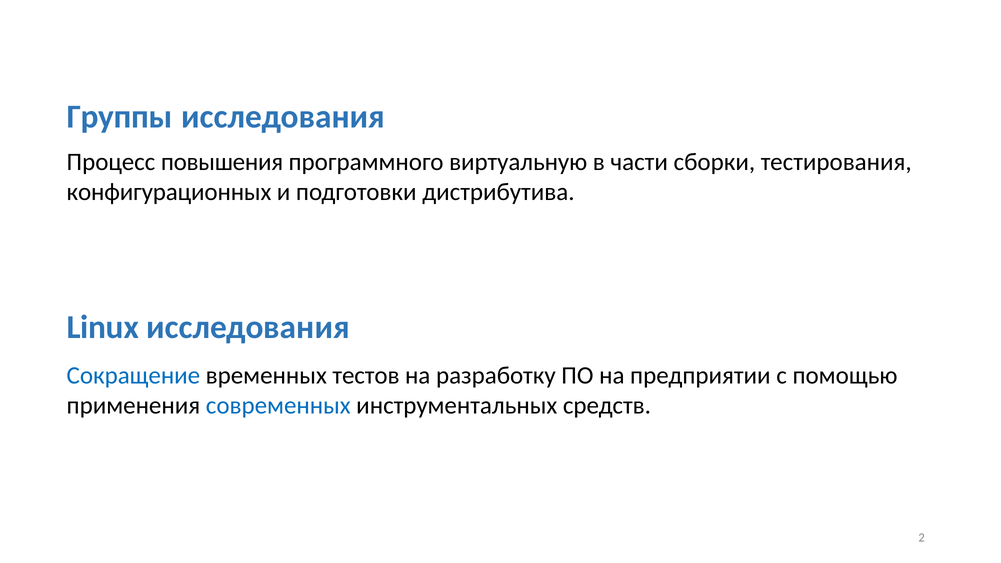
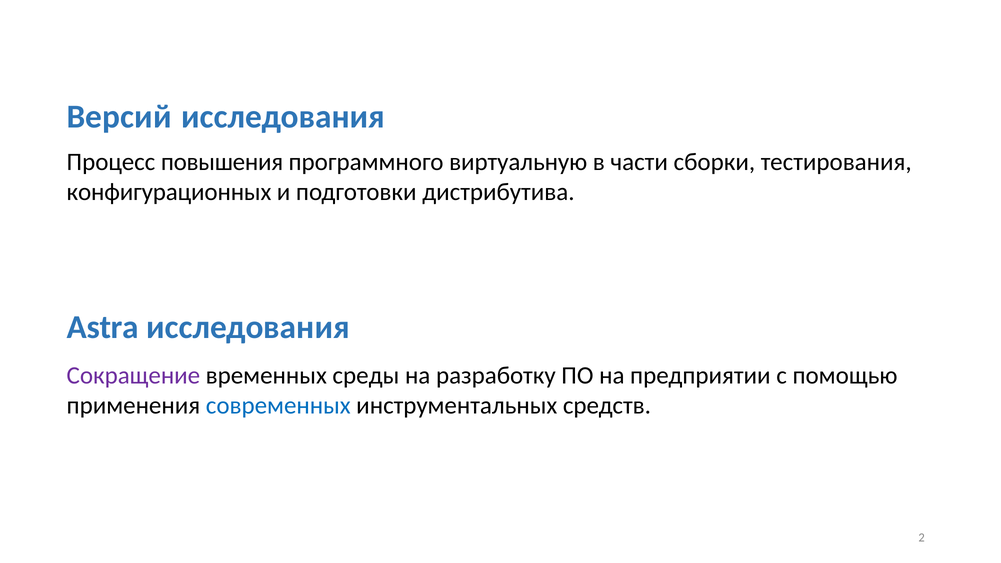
Группы: Группы -> Версий
Linux: Linux -> Astra
Сокращение colour: blue -> purple
тестов: тестов -> среды
